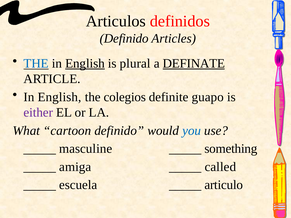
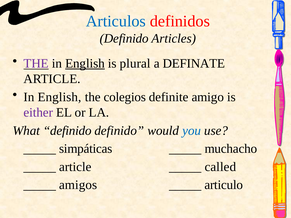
Articulos colour: black -> blue
THE at (36, 63) colour: blue -> purple
DEFINATE underline: present -> none
guapo: guapo -> amigo
What cartoon: cartoon -> definido
masculine: masculine -> simpáticas
something: something -> muchacho
amiga at (75, 167): amiga -> article
escuela: escuela -> amigos
